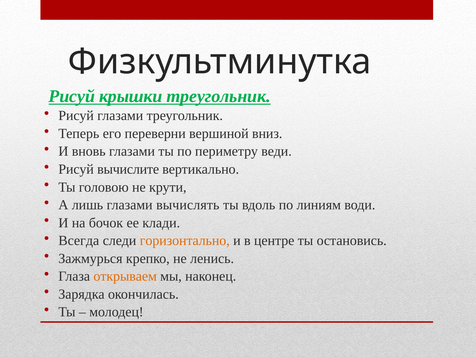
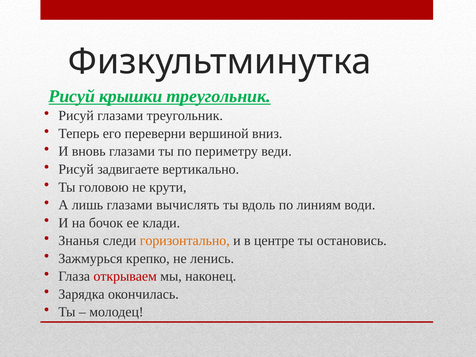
вычислите: вычислите -> задвигаете
Всегда: Всегда -> Знанья
открываем colour: orange -> red
